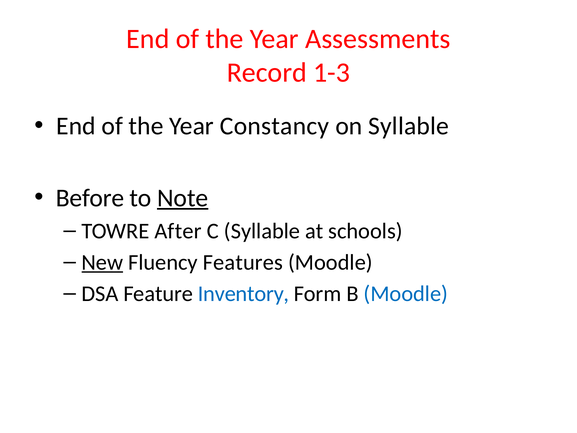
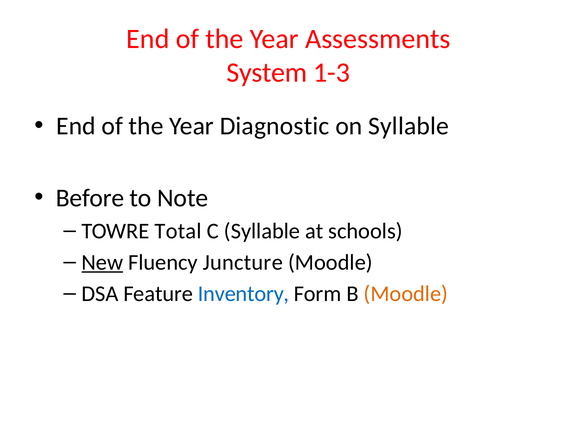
Record: Record -> System
Constancy: Constancy -> Diagnostic
Note underline: present -> none
After: After -> Total
Features: Features -> Juncture
Moodle at (406, 294) colour: blue -> orange
